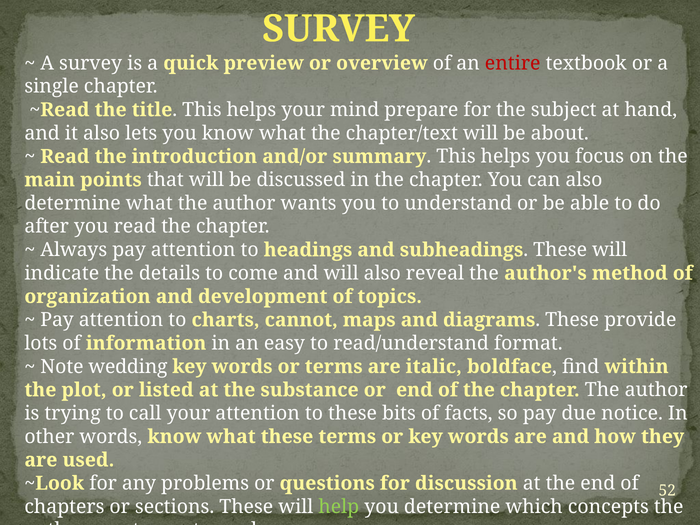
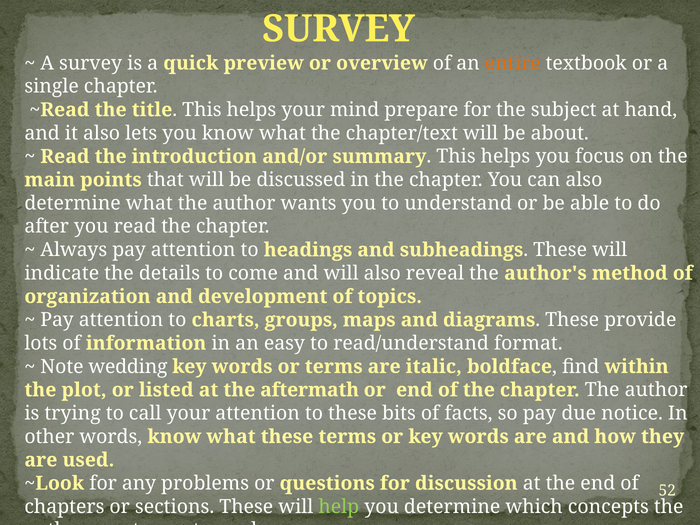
entire colour: red -> orange
cannot: cannot -> groups
substance: substance -> aftermath
